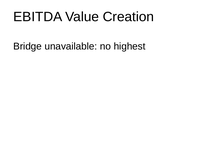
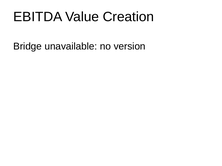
highest: highest -> version
